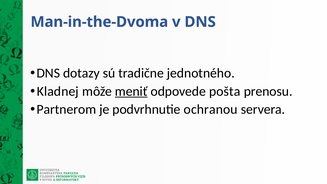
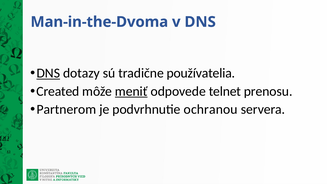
DNS at (48, 73) underline: none -> present
jednotného: jednotného -> používatelia
Kladnej: Kladnej -> Created
pošta: pošta -> telnet
